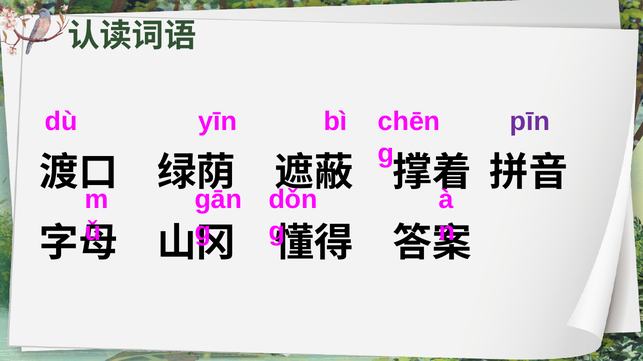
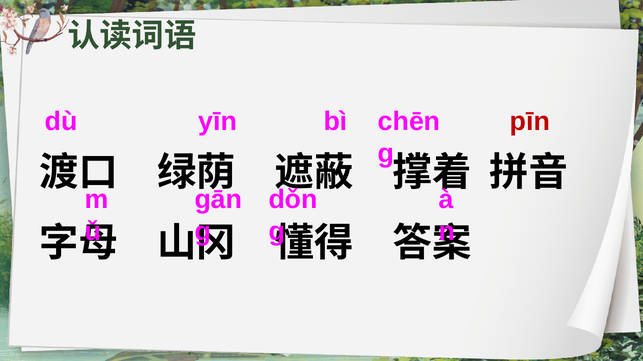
pīn colour: purple -> red
